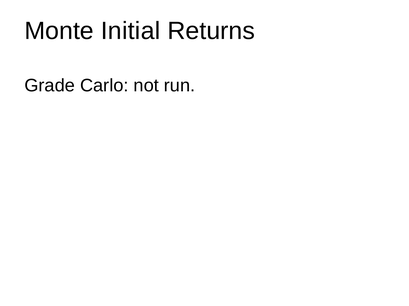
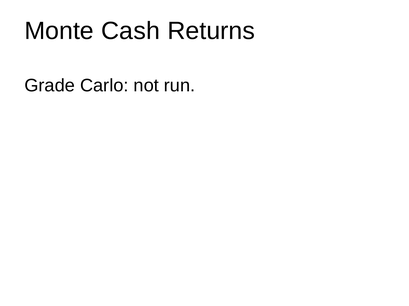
Initial: Initial -> Cash
